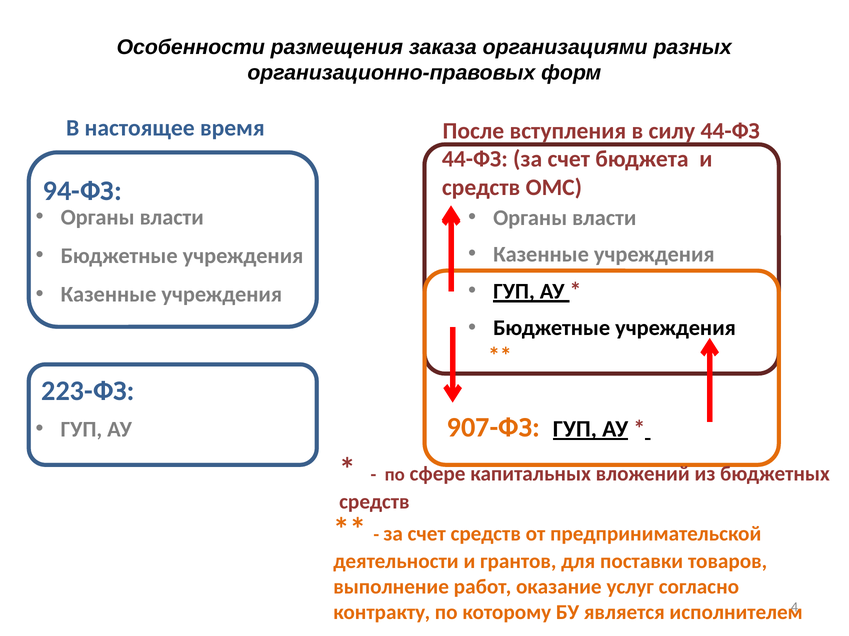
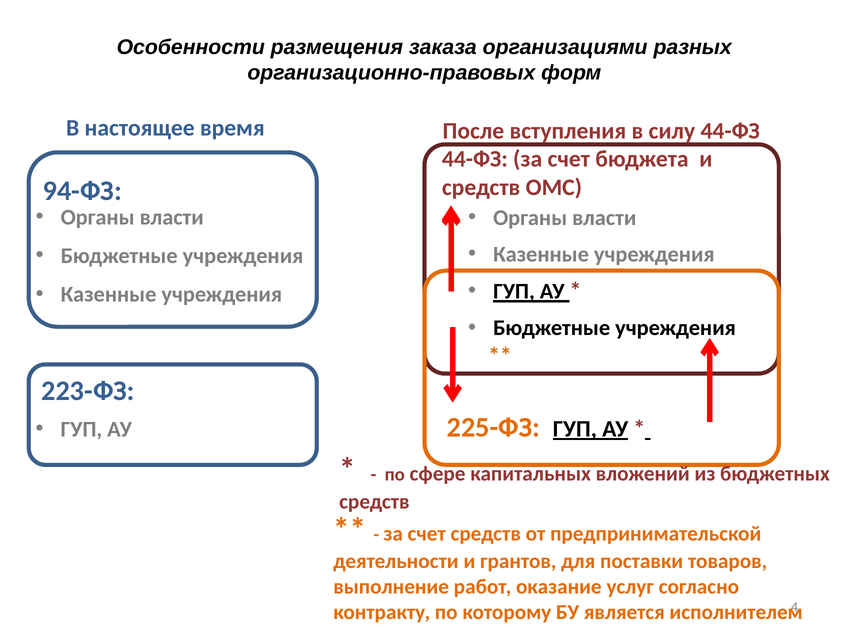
907-ФЗ: 907-ФЗ -> 225-ФЗ
